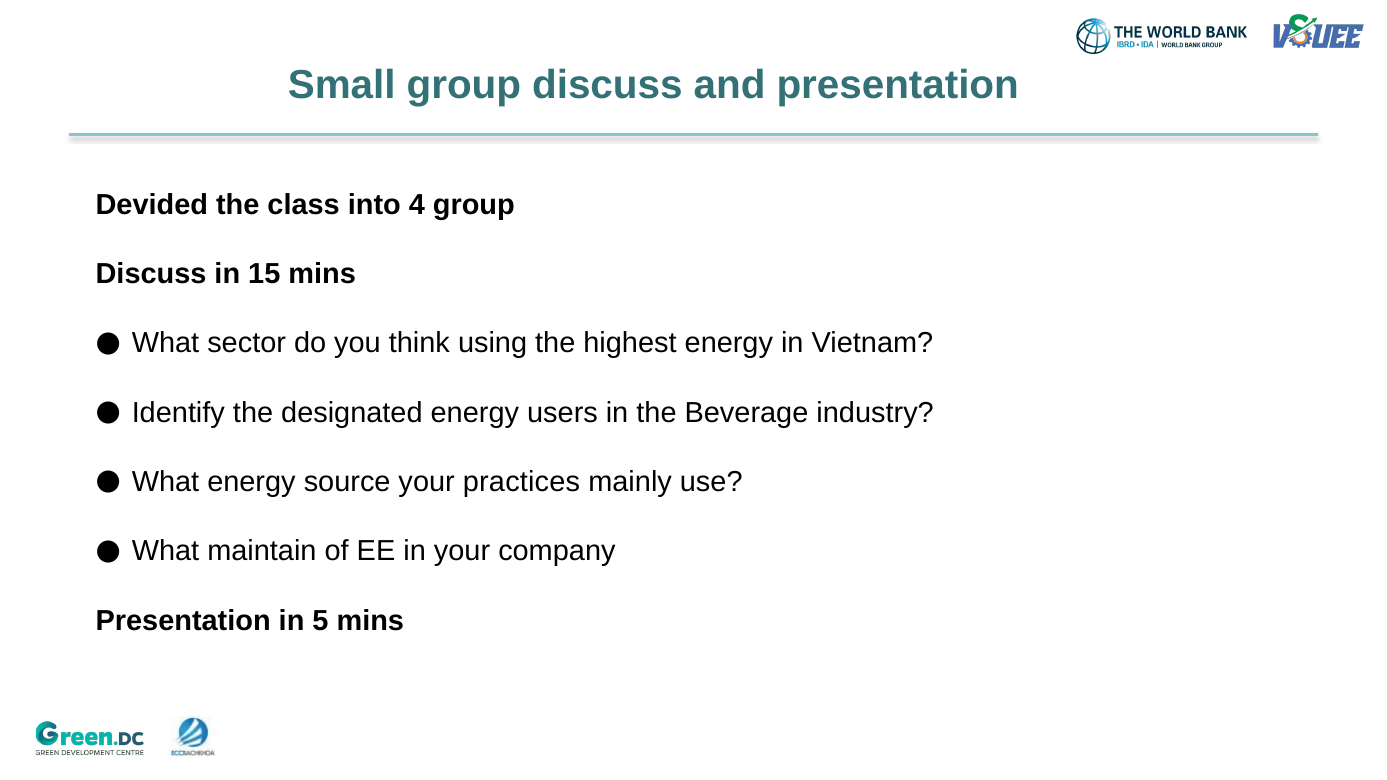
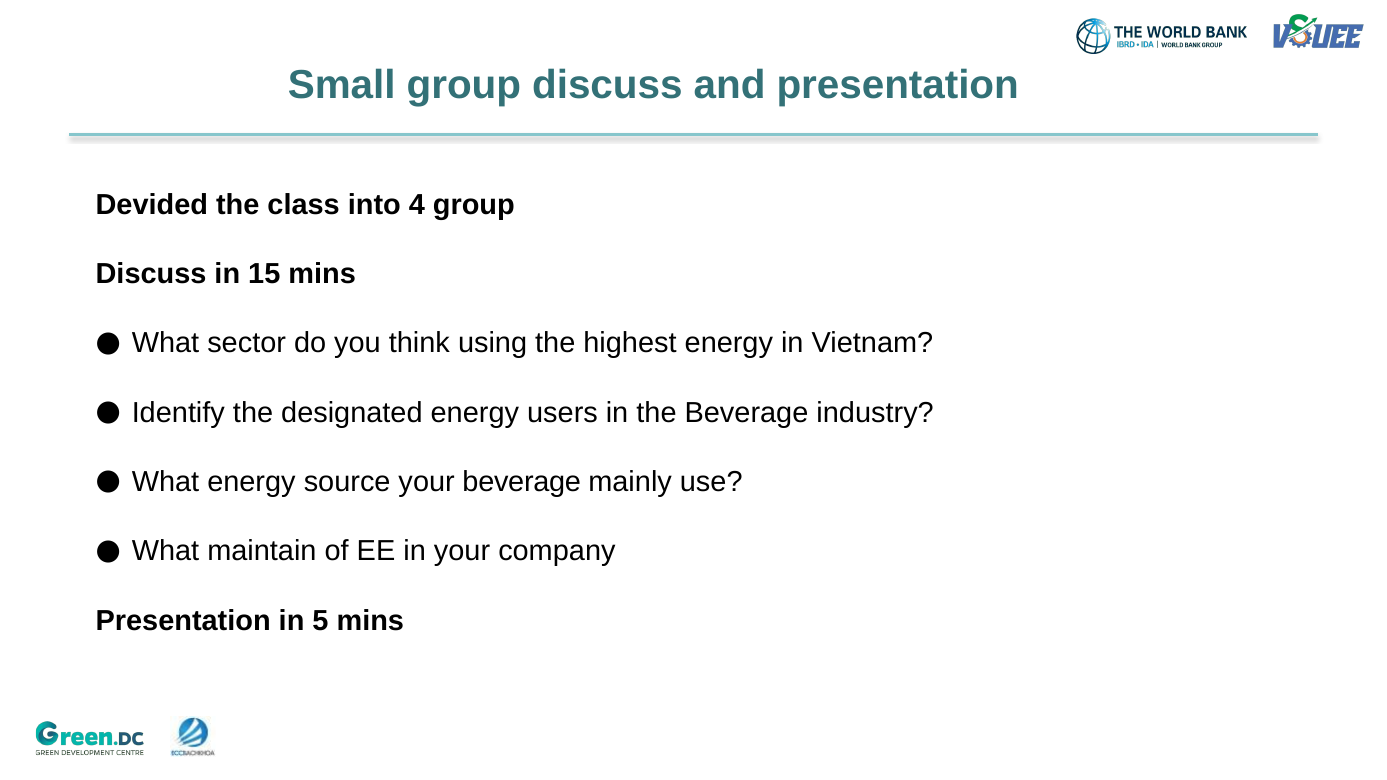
your practices: practices -> beverage
